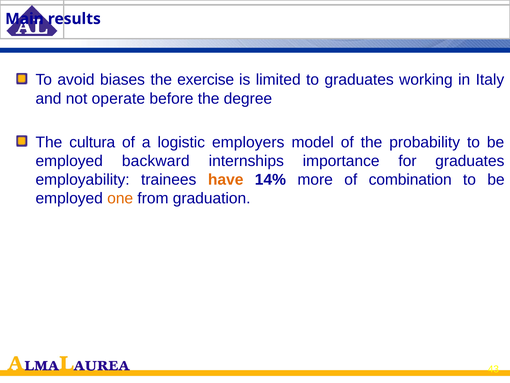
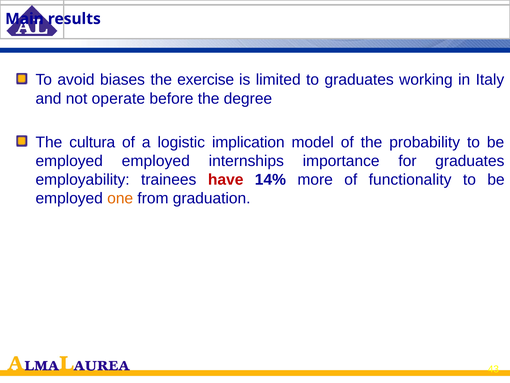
employers: employers -> implication
employed backward: backward -> employed
have colour: orange -> red
combination: combination -> functionality
